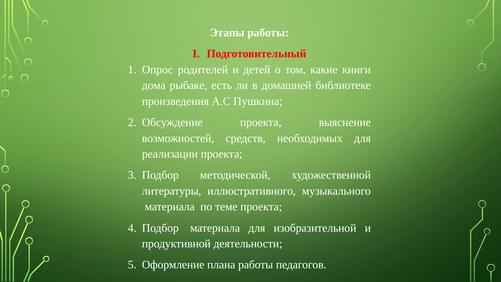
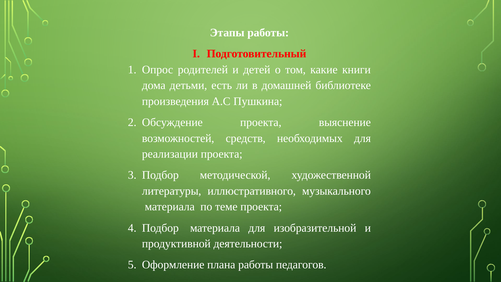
рыбаке: рыбаке -> детьми
